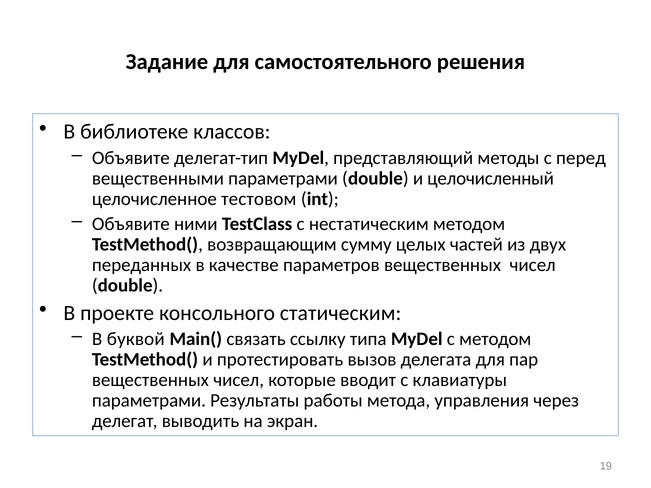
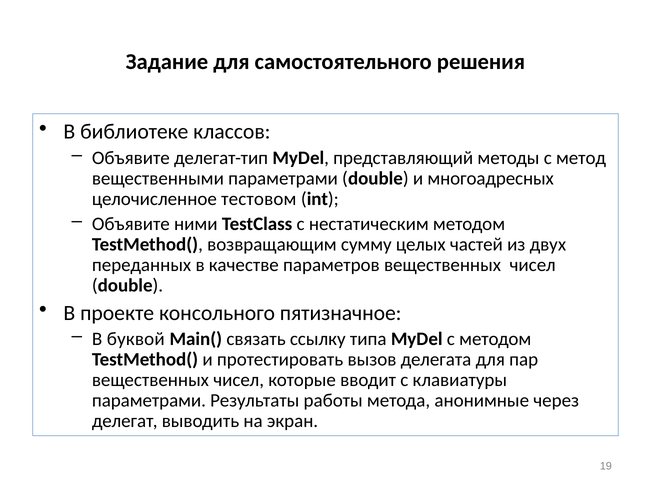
перед: перед -> метод
целочисленный: целочисленный -> многоадресных
статическим: статическим -> пятизначное
управления: управления -> анонимные
